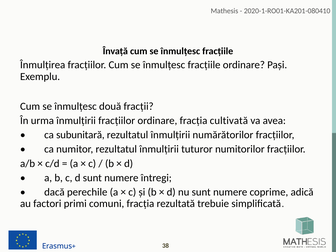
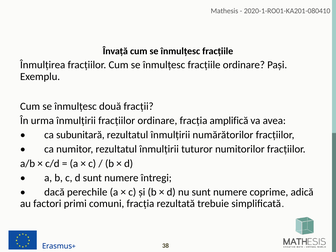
cultivată: cultivată -> amplifică
